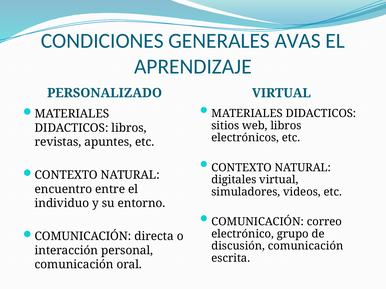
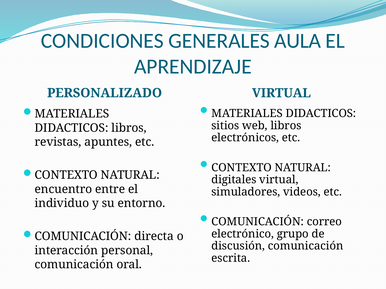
AVAS: AVAS -> AULA
